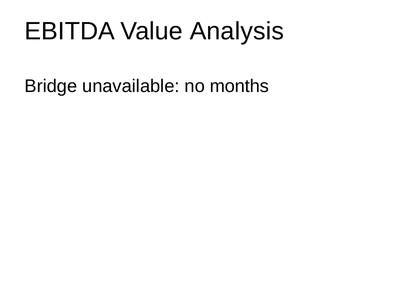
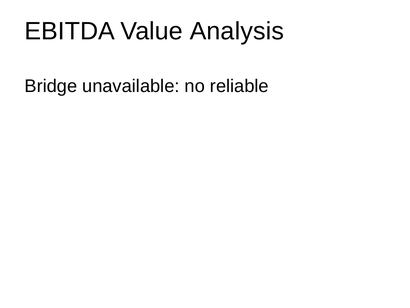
months: months -> reliable
